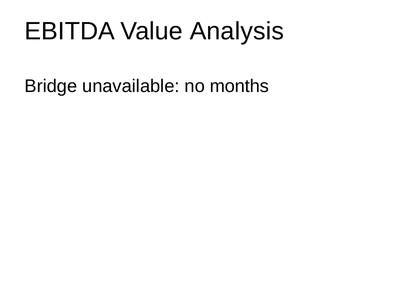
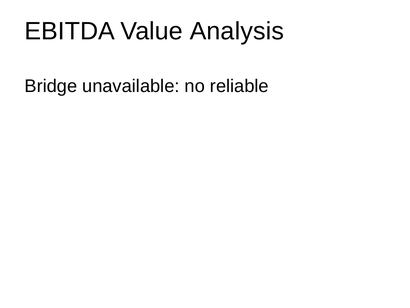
months: months -> reliable
